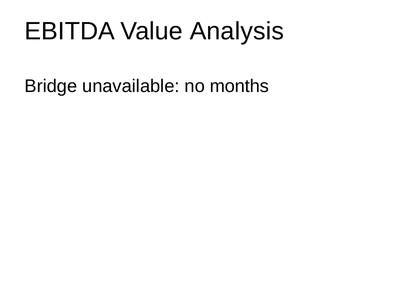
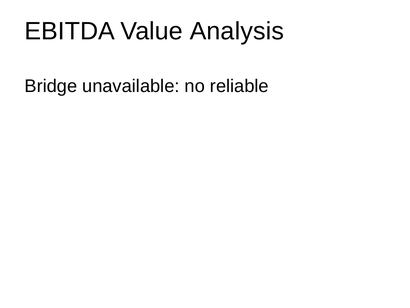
months: months -> reliable
